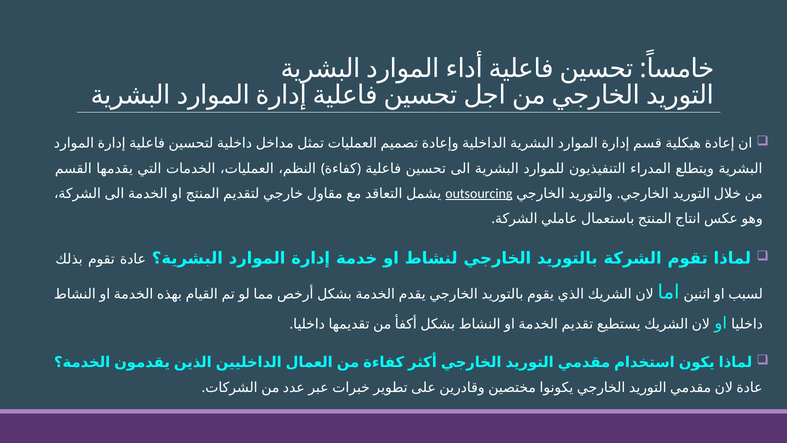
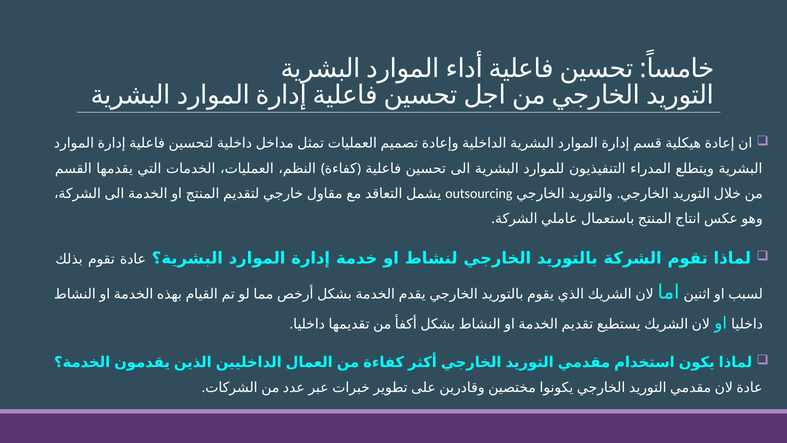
outsourcing underline: present -> none
